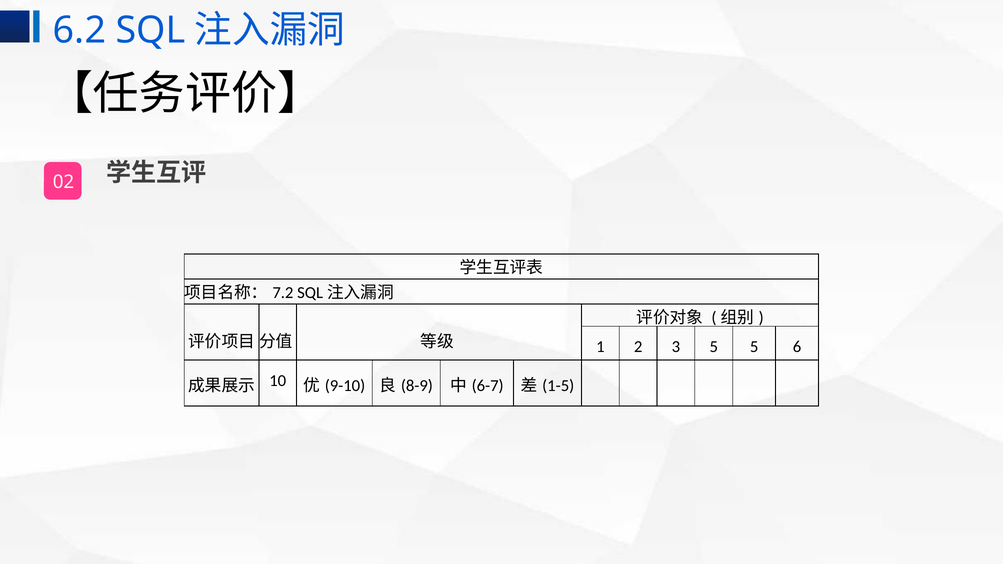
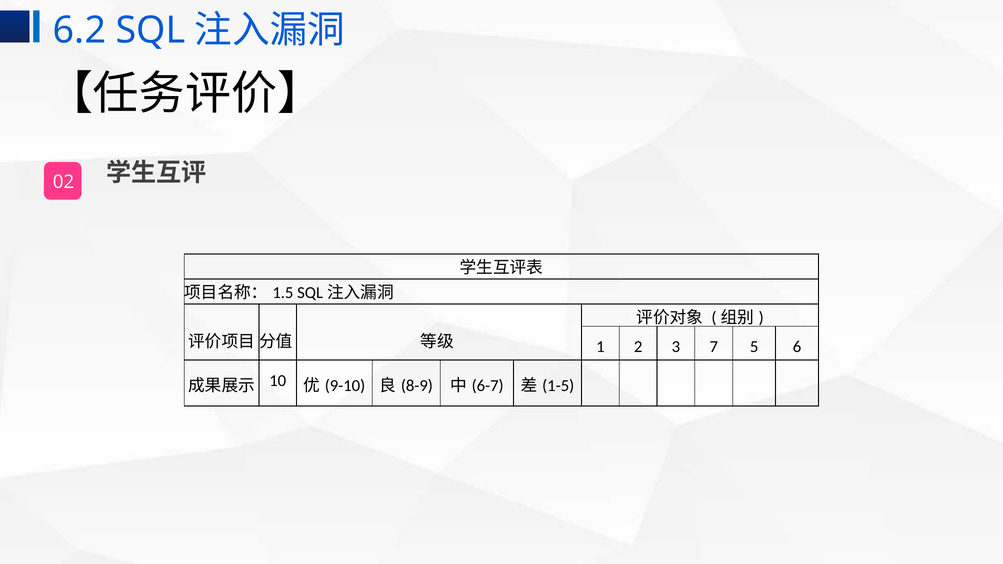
7.2: 7.2 -> 1.5
3 5: 5 -> 7
